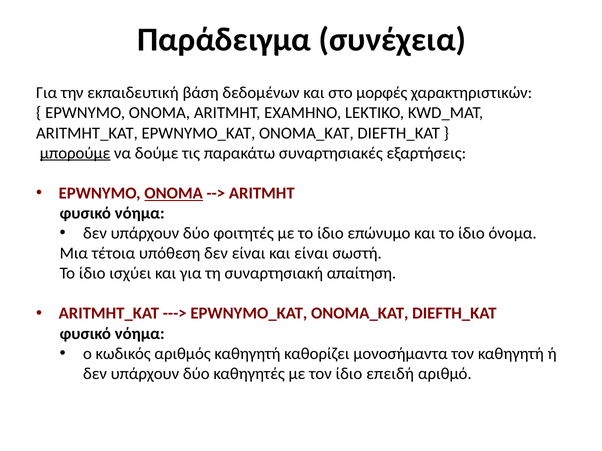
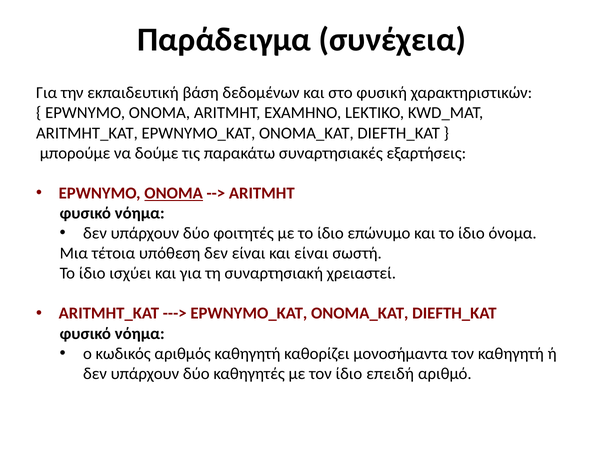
μορφές: μορφές -> φυσική
μπορούμε underline: present -> none
απαίτηση: απαίτηση -> χρειαστεί
